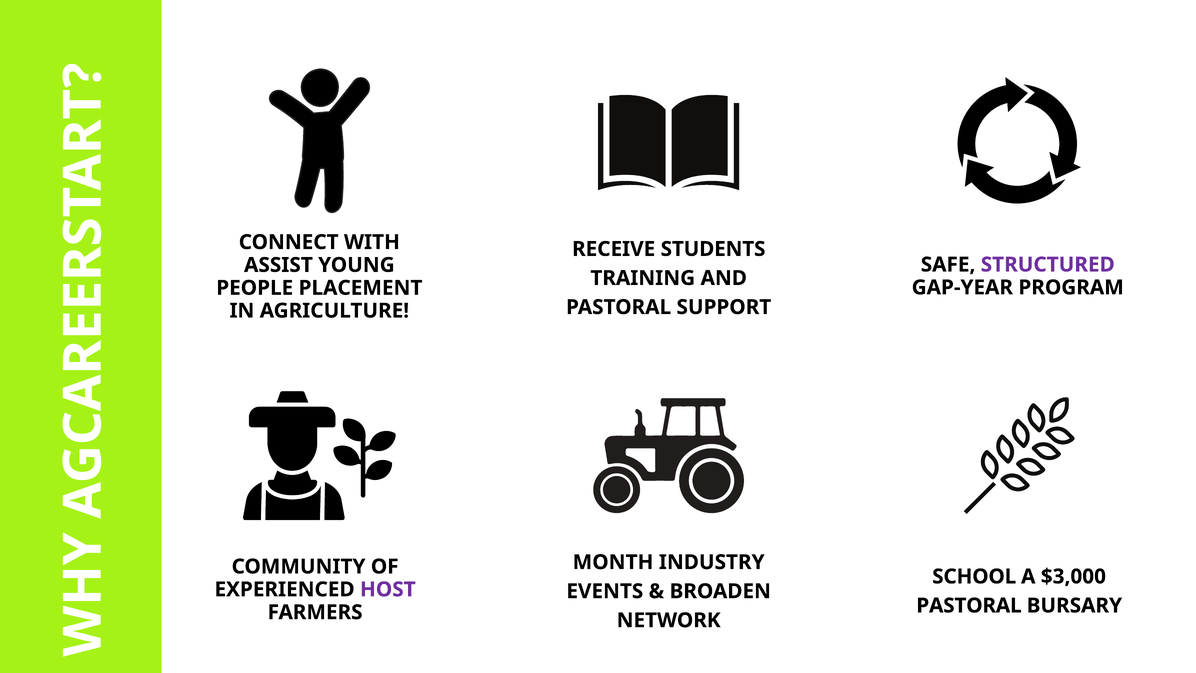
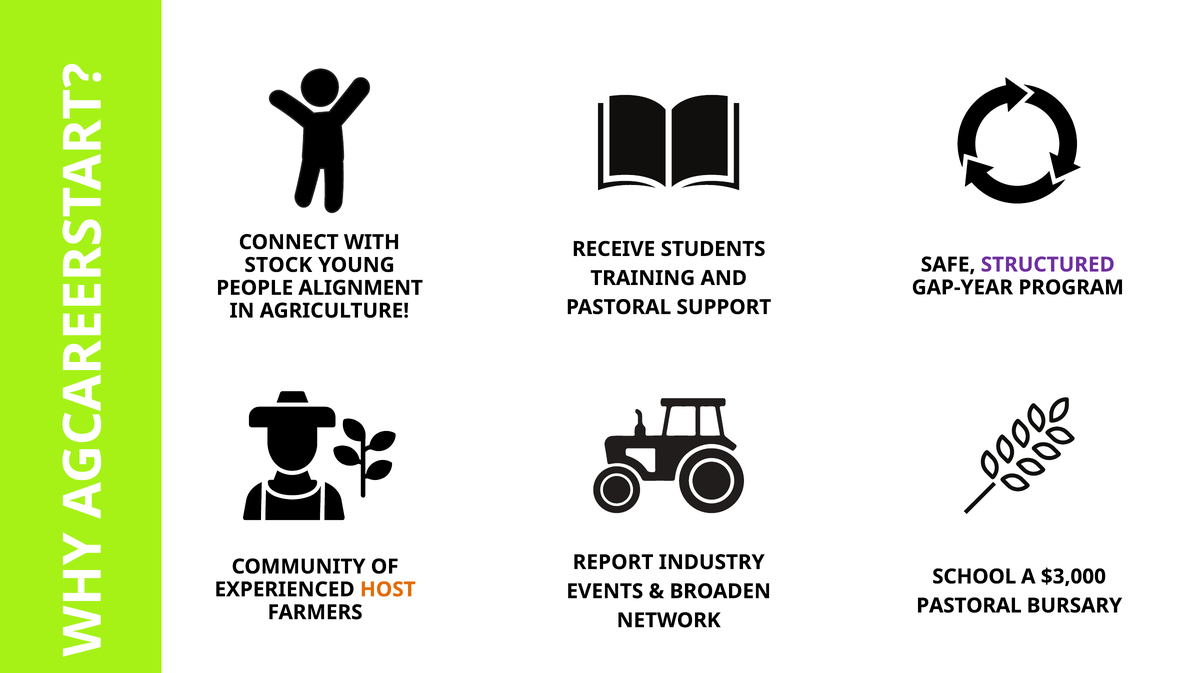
ASSIST: ASSIST -> STOCK
PLACEMENT: PLACEMENT -> ALIGNMENT
MONTH: MONTH -> REPORT
HOST colour: purple -> orange
